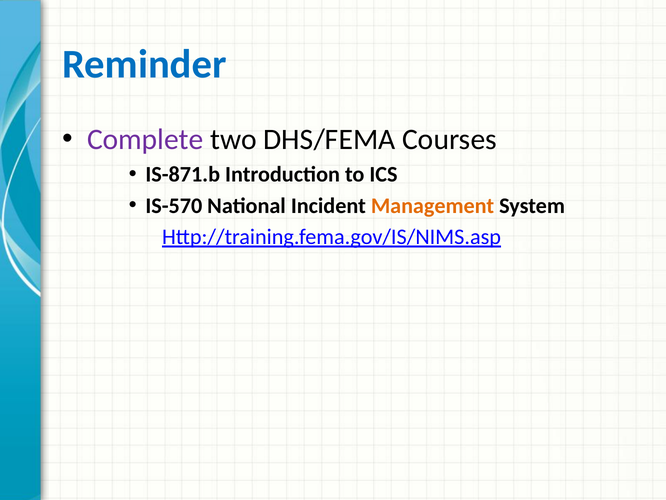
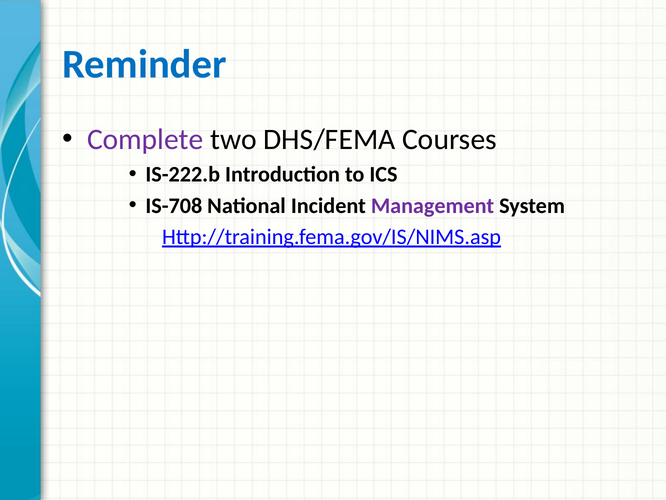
IS-871.b: IS-871.b -> IS-222.b
IS-570: IS-570 -> IS-708
Management colour: orange -> purple
